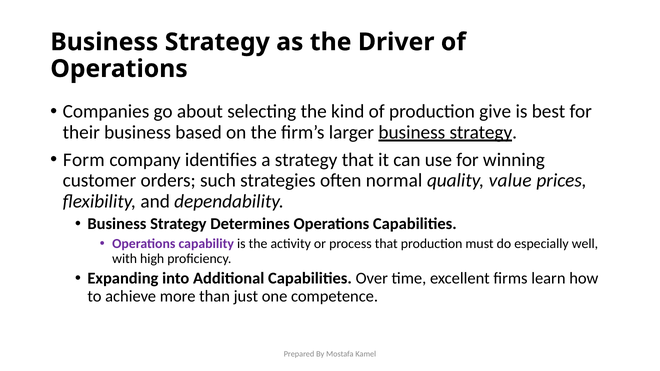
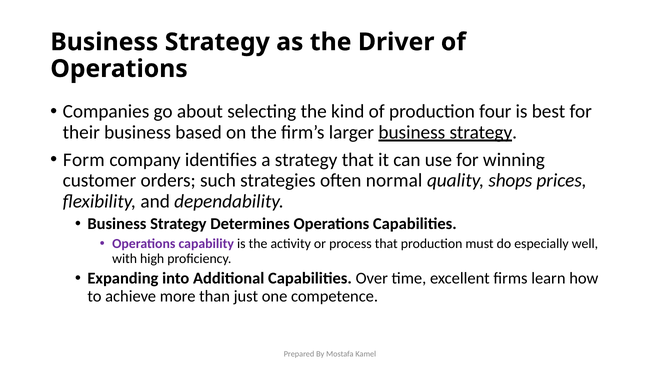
give: give -> four
value: value -> shops
